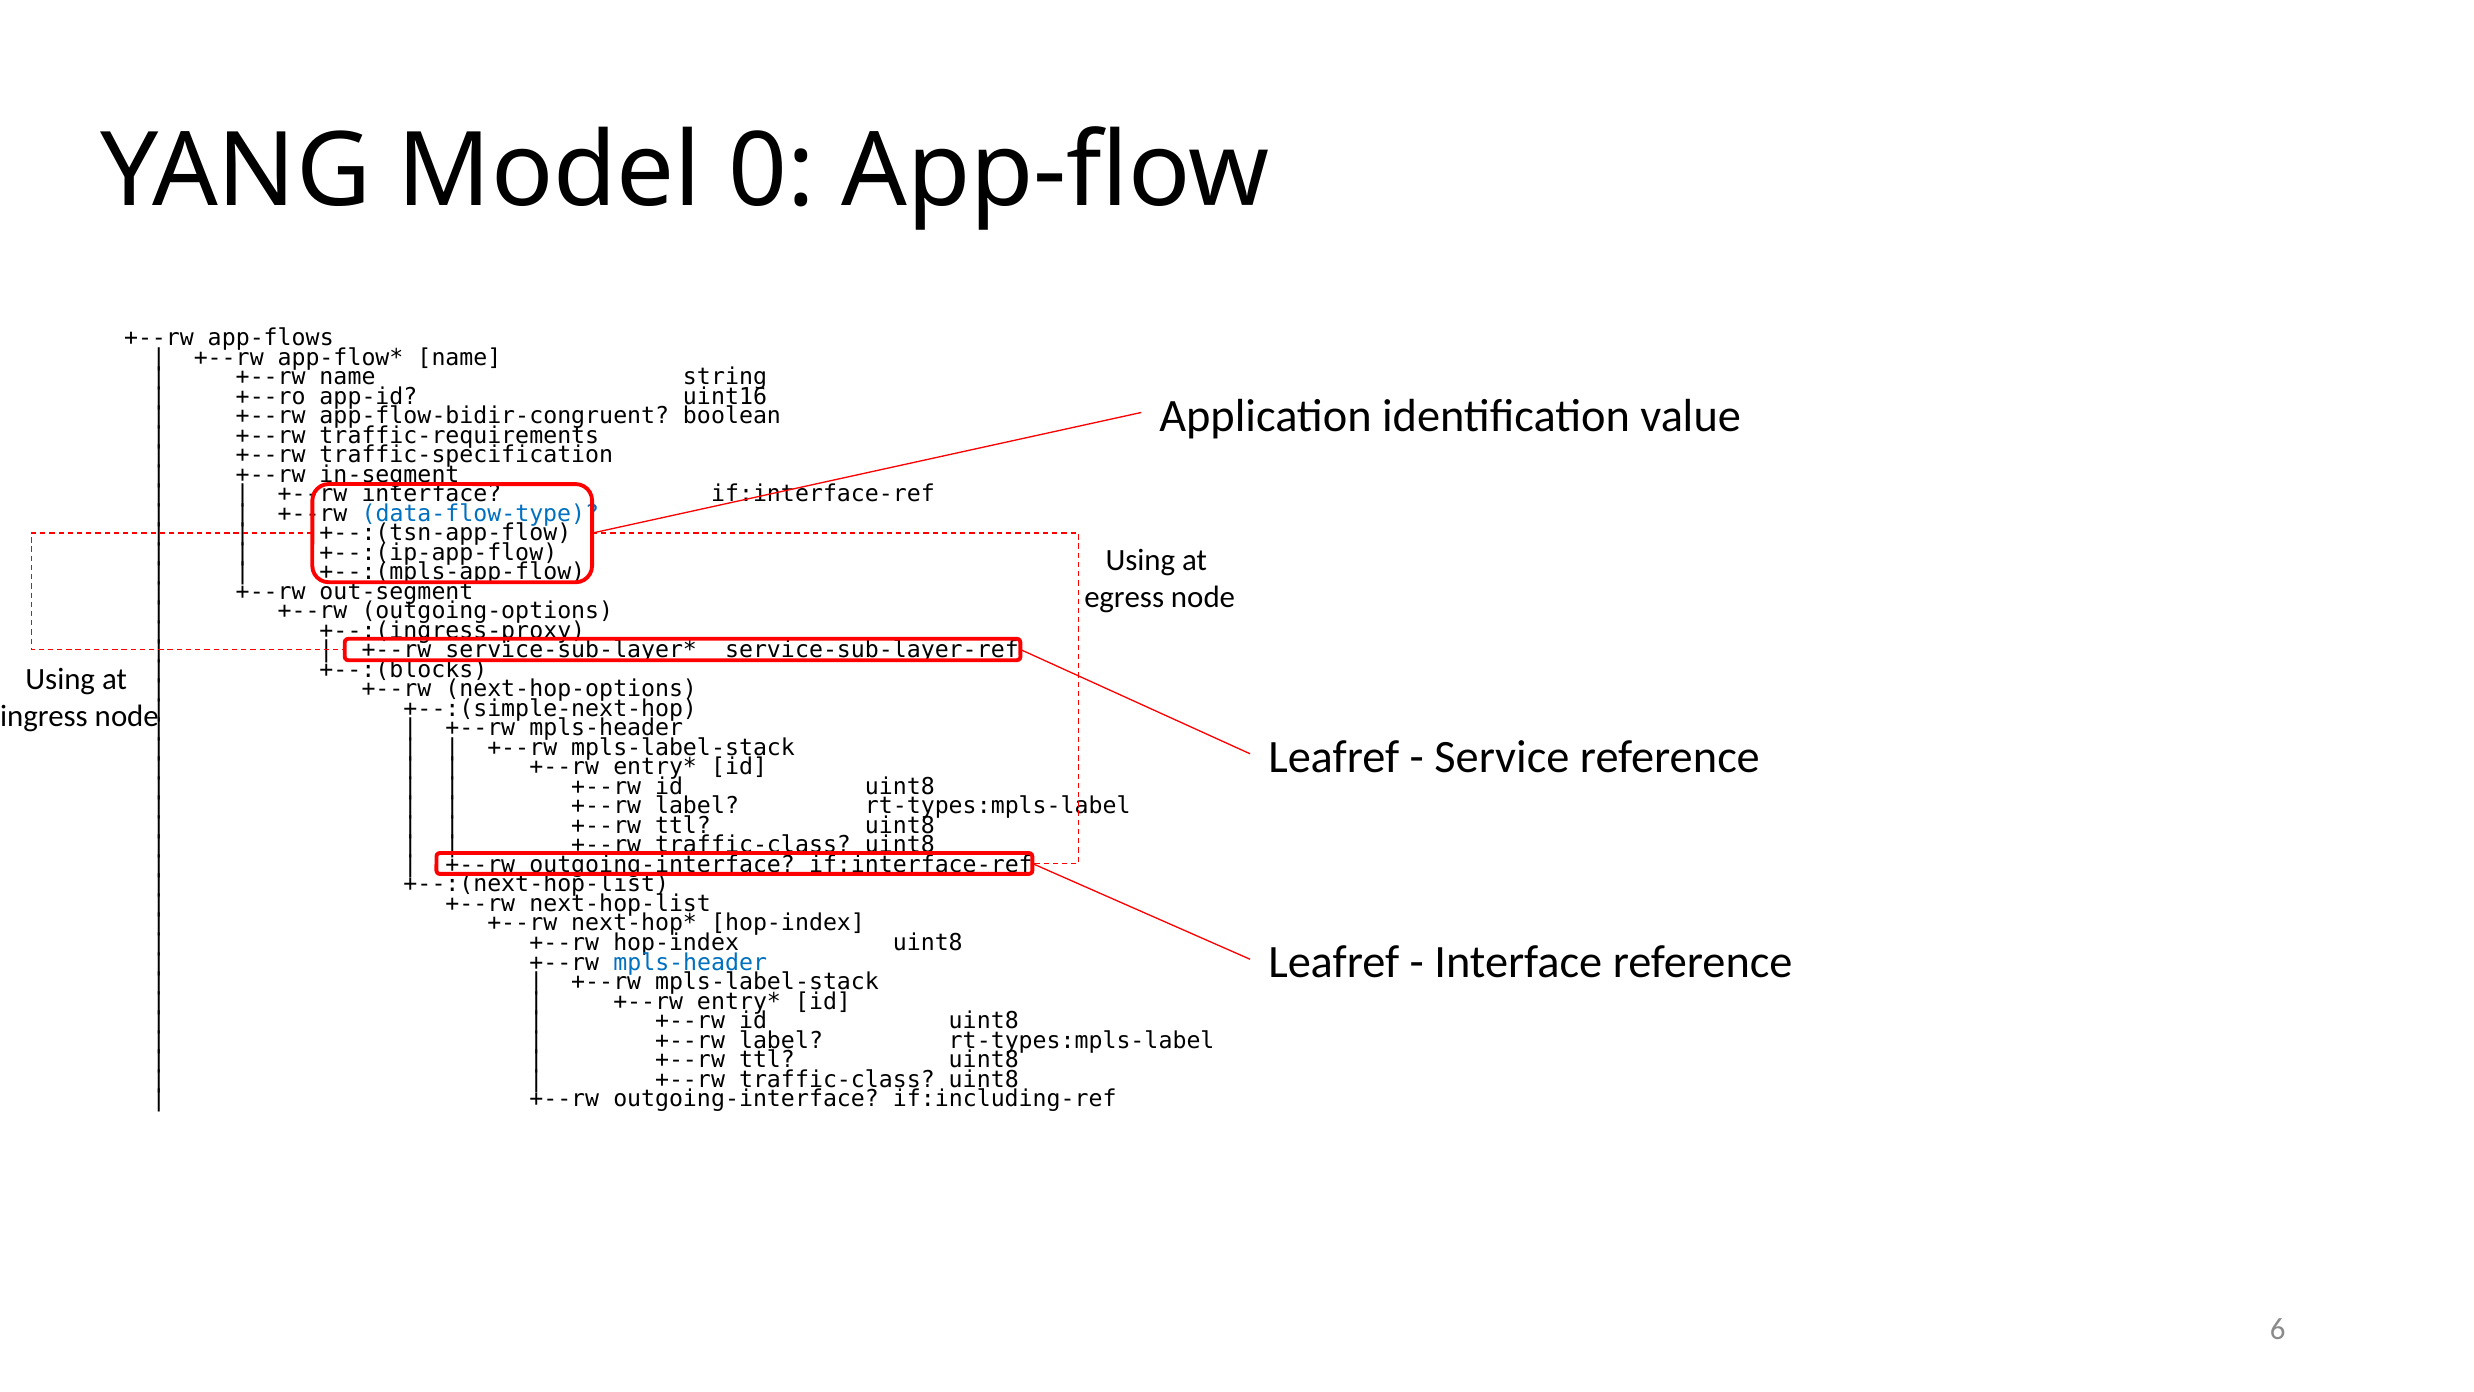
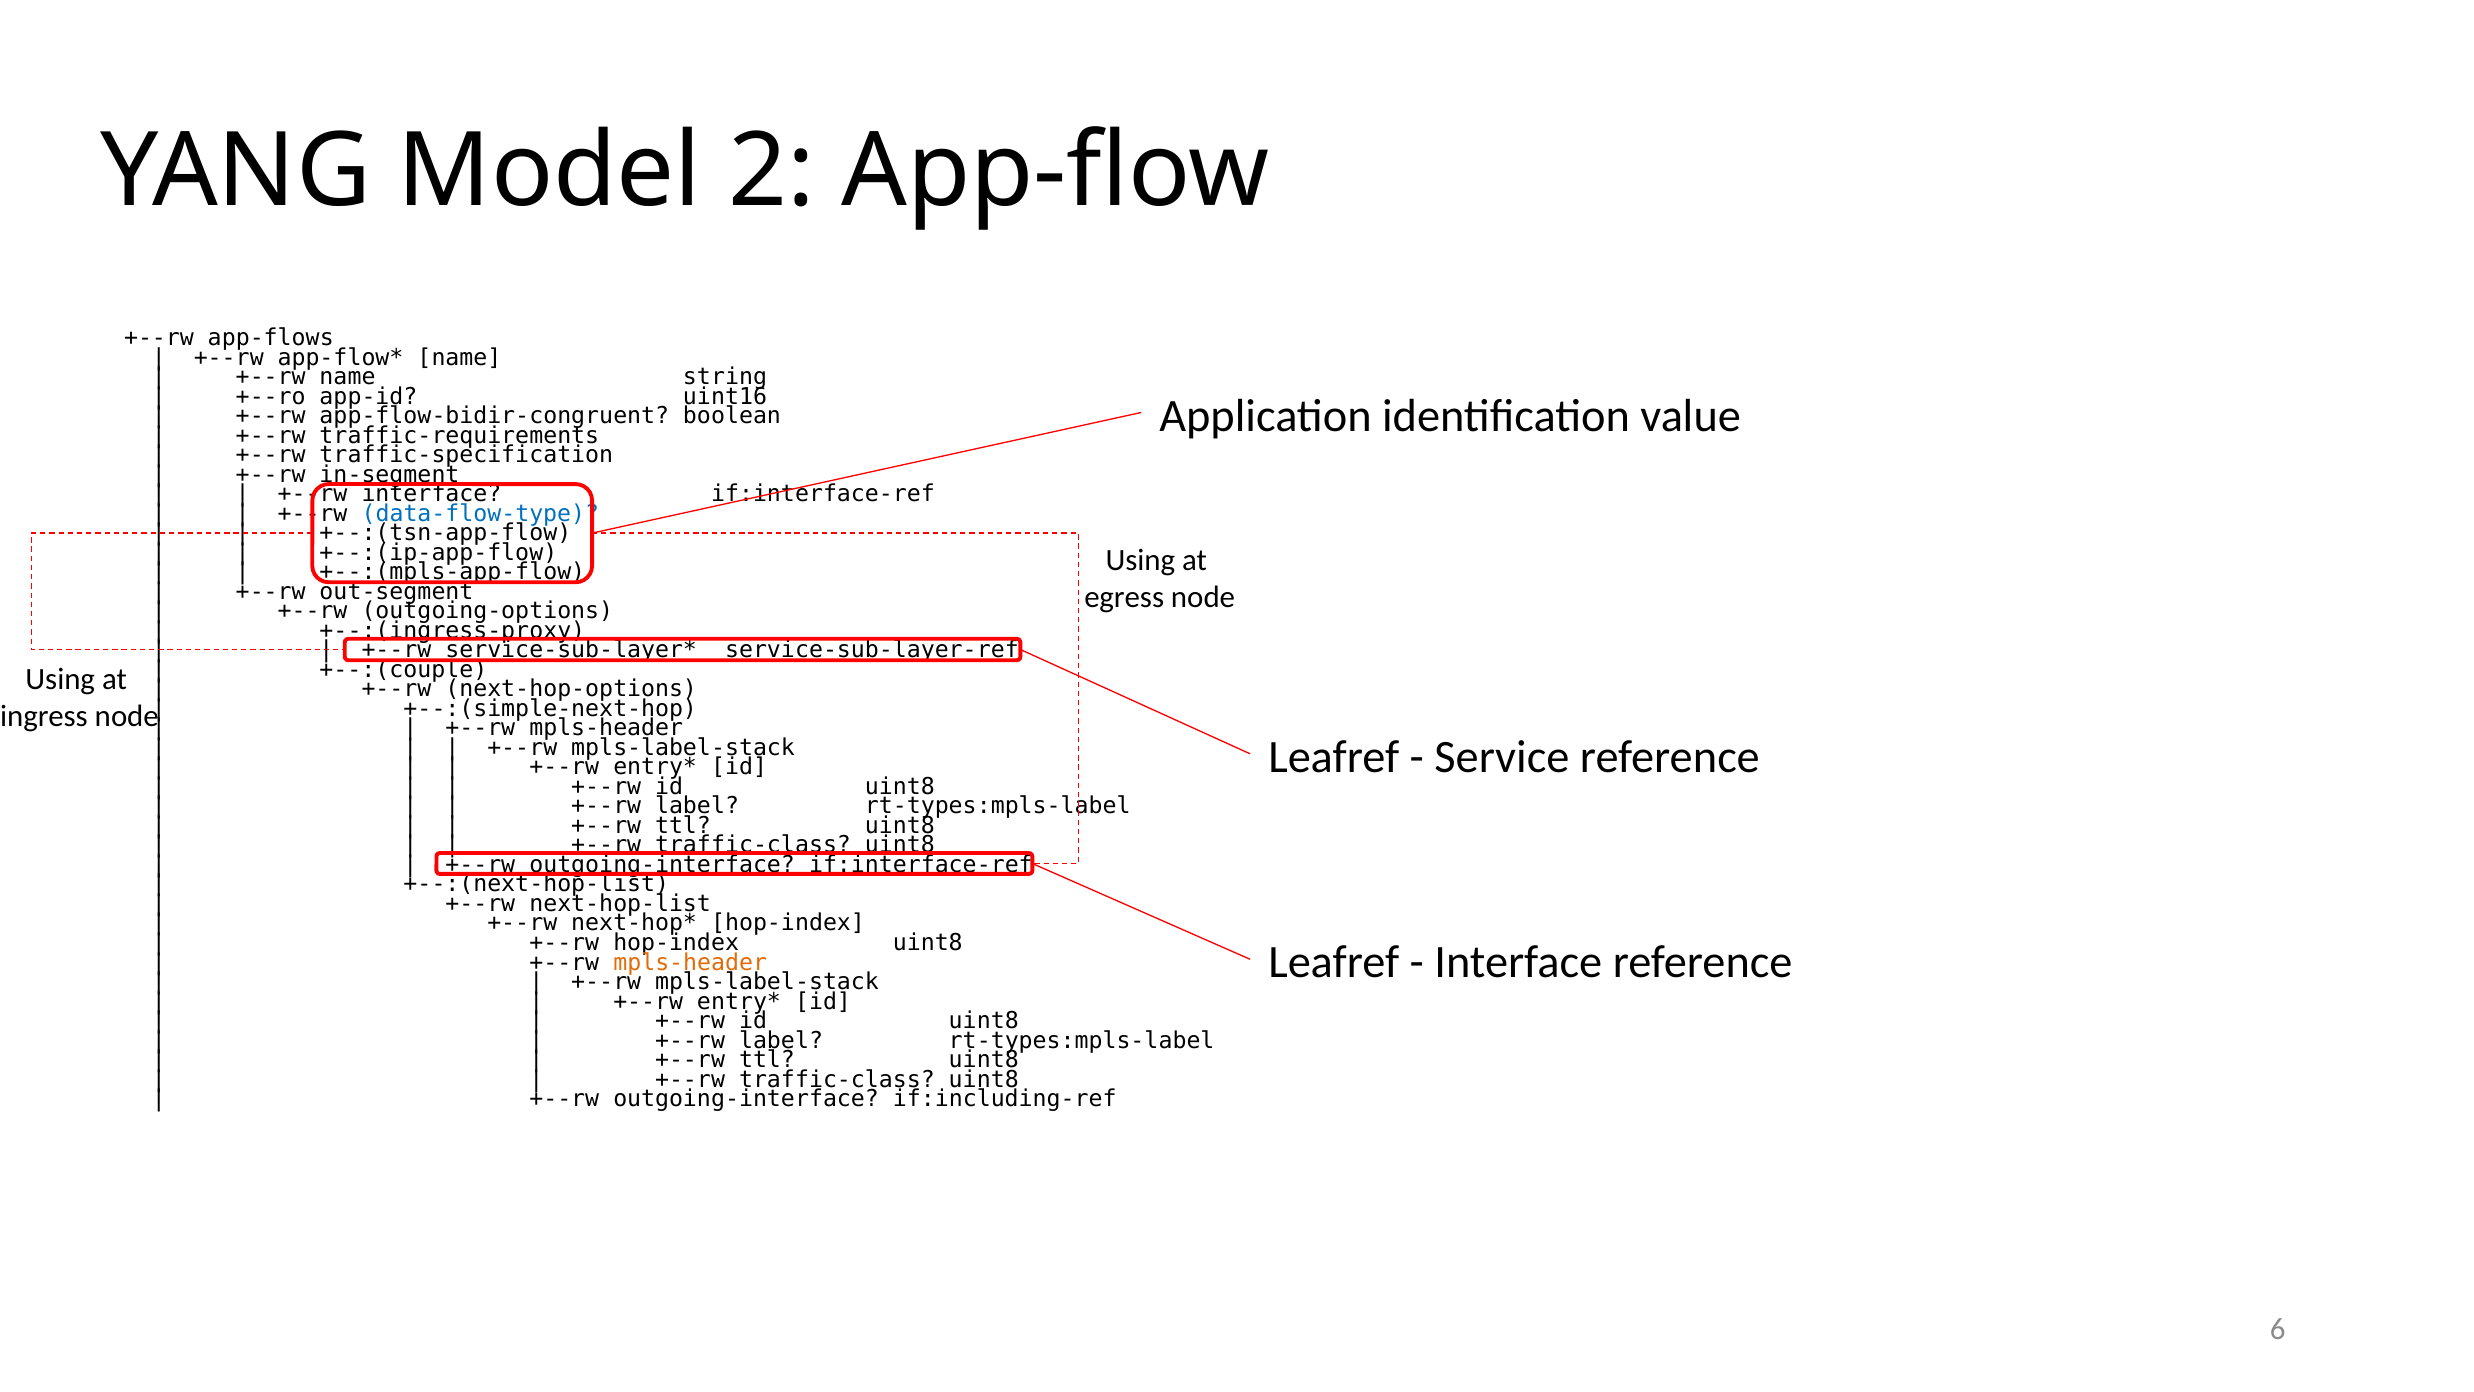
0: 0 -> 2
+--:(blocks: +--:(blocks -> +--:(couple
mpls-header at (690, 962) colour: blue -> orange
